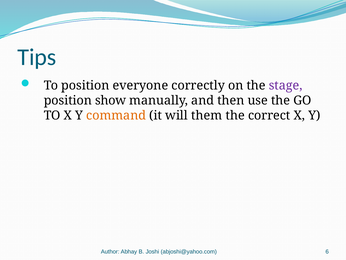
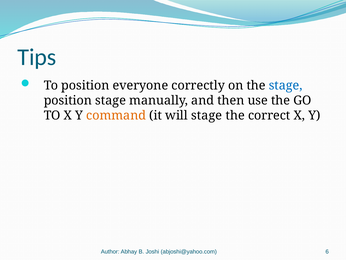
stage at (286, 85) colour: purple -> blue
position show: show -> stage
will them: them -> stage
